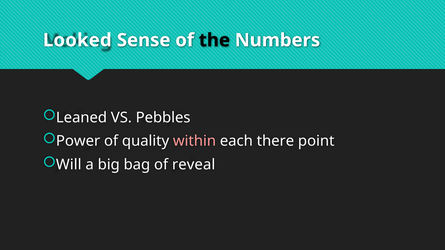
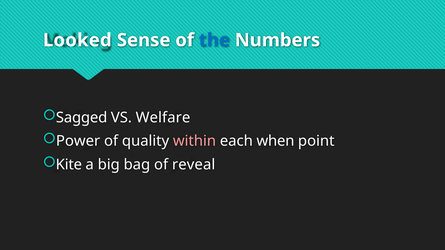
the colour: black -> blue
Leaned: Leaned -> Sagged
Pebbles: Pebbles -> Welfare
there: there -> when
Will: Will -> Kite
